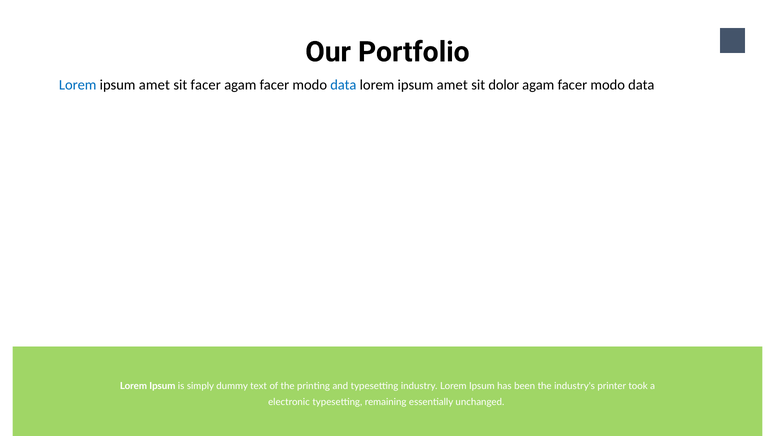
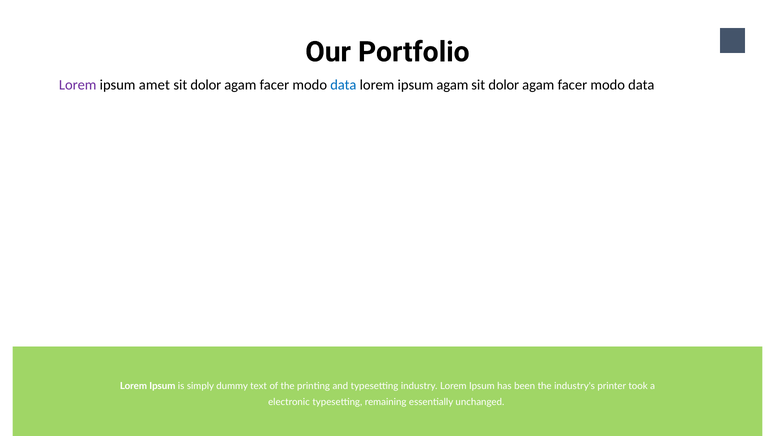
Lorem at (78, 85) colour: blue -> purple
facer at (206, 85): facer -> dolor
amet at (452, 85): amet -> agam
